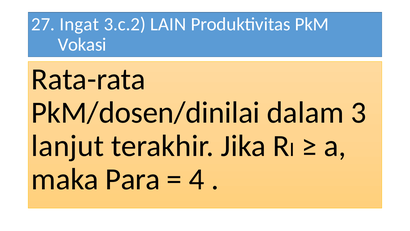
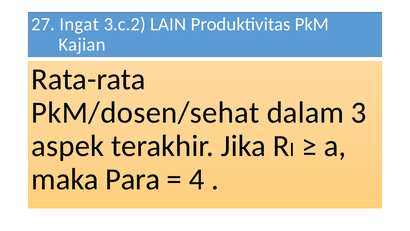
Vokasi: Vokasi -> Kajian
PkM/dosen/dinilai: PkM/dosen/dinilai -> PkM/dosen/sehat
lanjut: lanjut -> aspek
